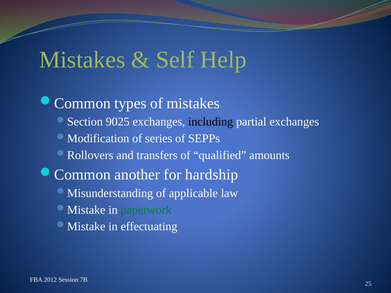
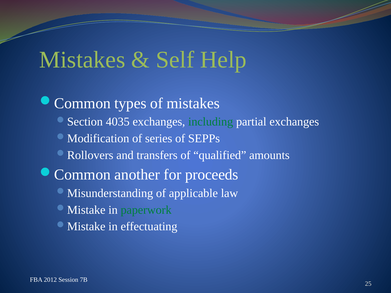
9025: 9025 -> 4035
including colour: black -> green
hardship: hardship -> proceeds
